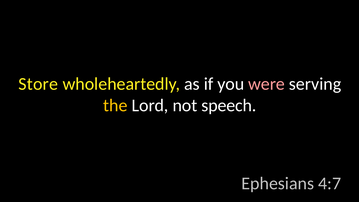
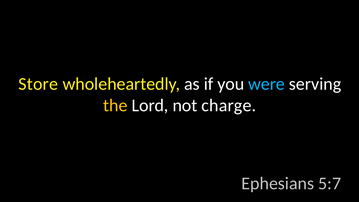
were colour: pink -> light blue
speech: speech -> charge
4:7: 4:7 -> 5:7
